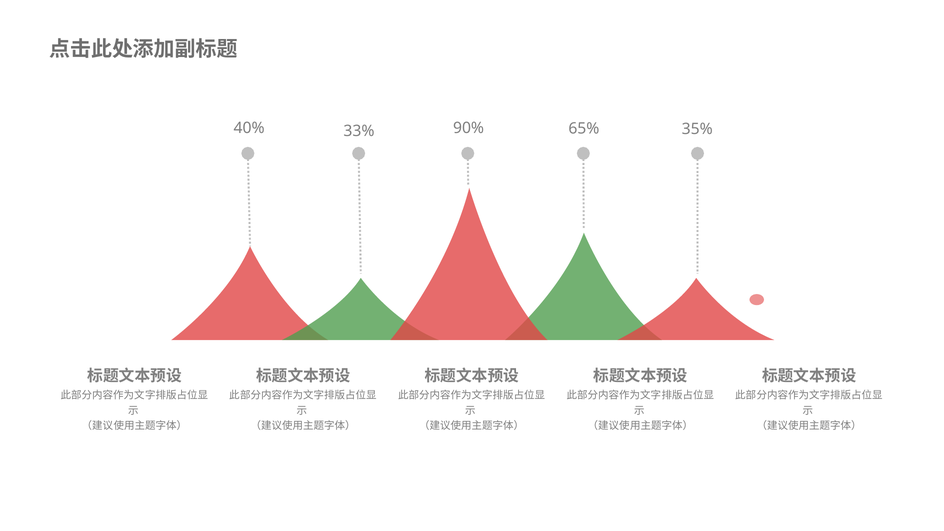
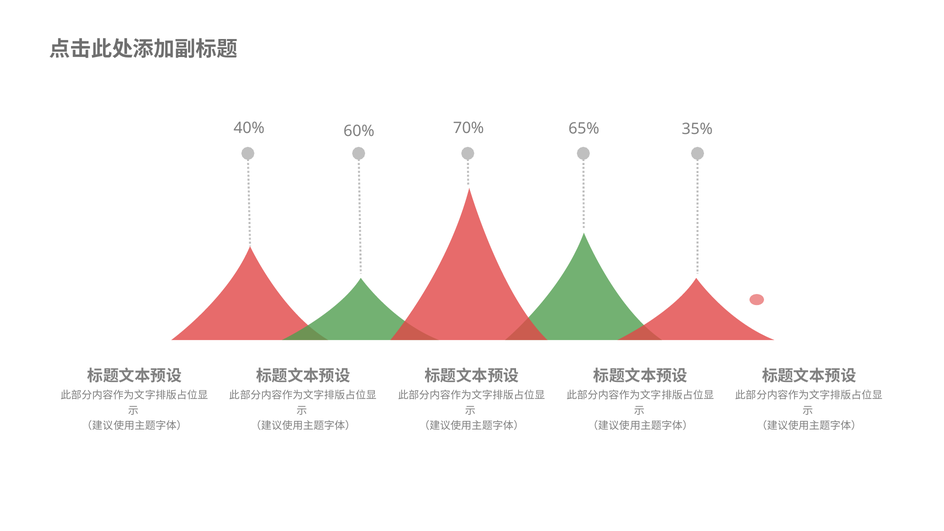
90%: 90% -> 70%
33%: 33% -> 60%
